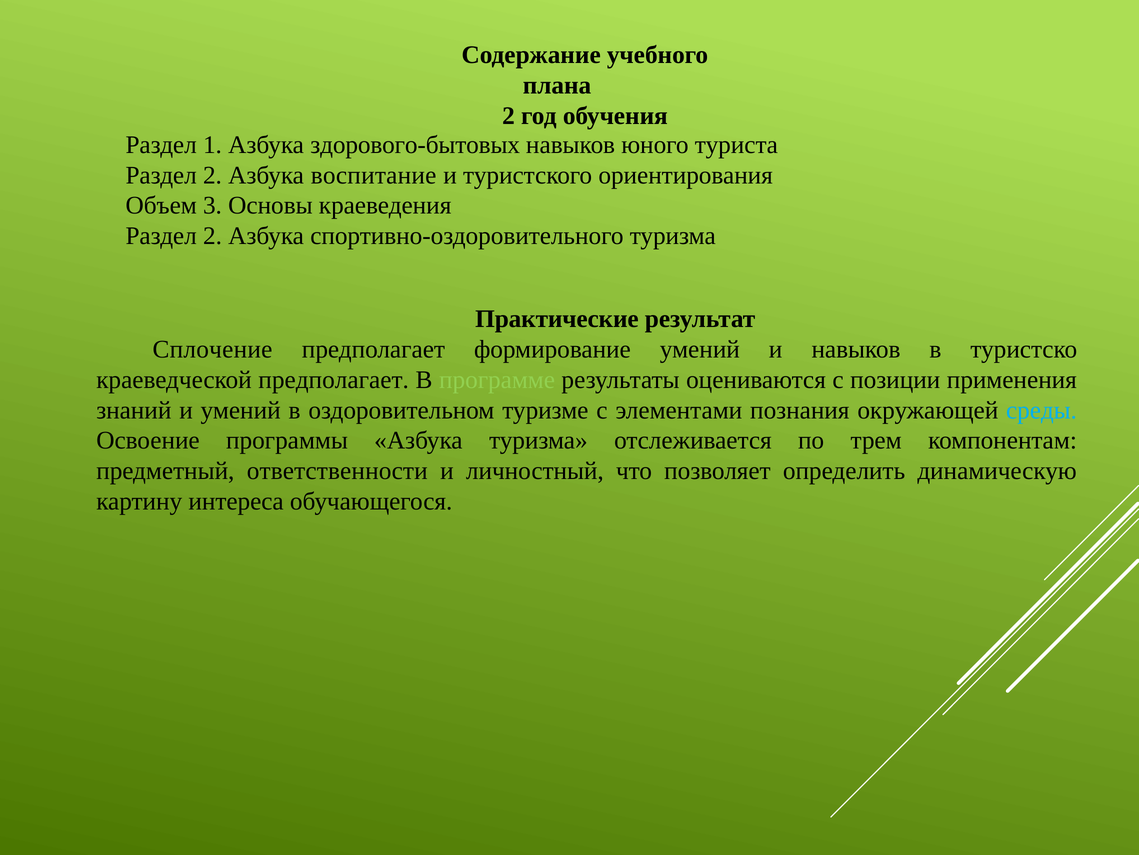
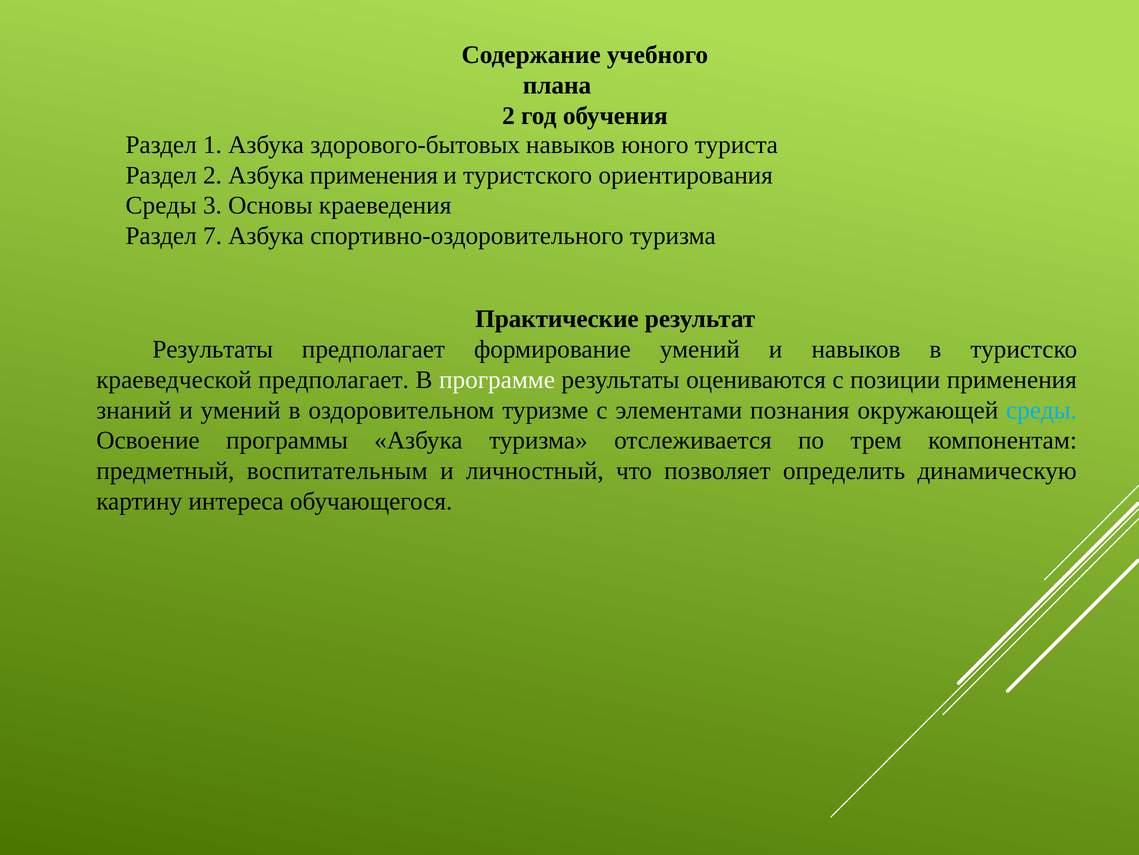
Азбука воспитание: воспитание -> применения
Объем at (161, 205): Объем -> Среды
2 at (213, 236): 2 -> 7
Сплочение at (212, 349): Сплочение -> Результаты
программе colour: light green -> white
ответственности: ответственности -> воспитательным
